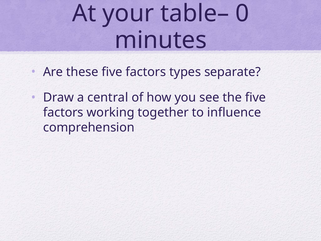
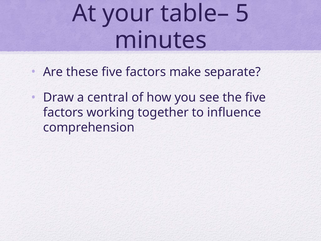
0: 0 -> 5
types: types -> make
